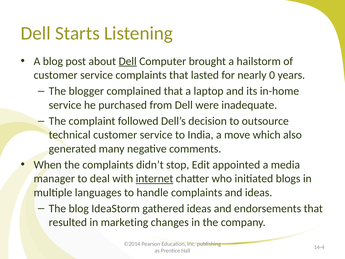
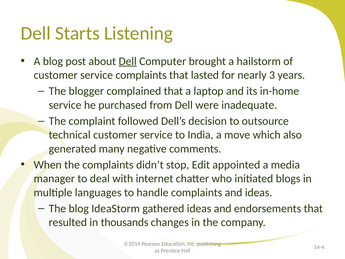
0: 0 -> 3
internet underline: present -> none
marketing: marketing -> thousands
